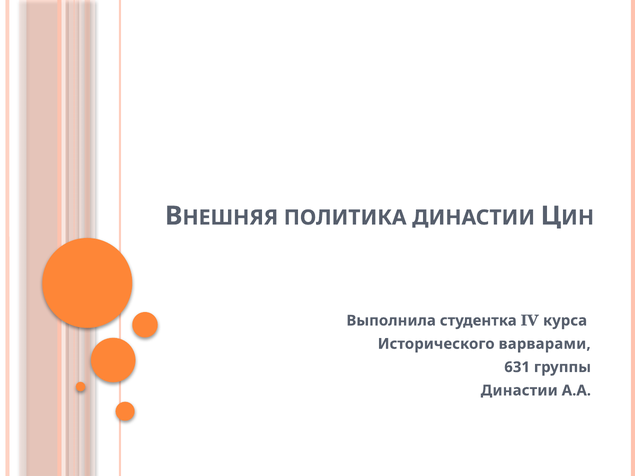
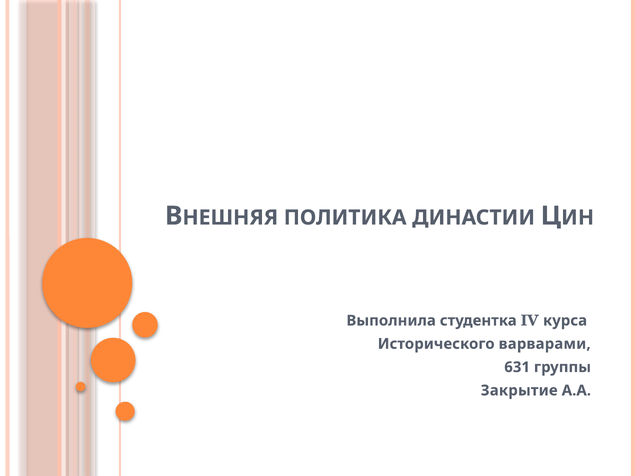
Династии at (519, 391): Династии -> Закрытие
